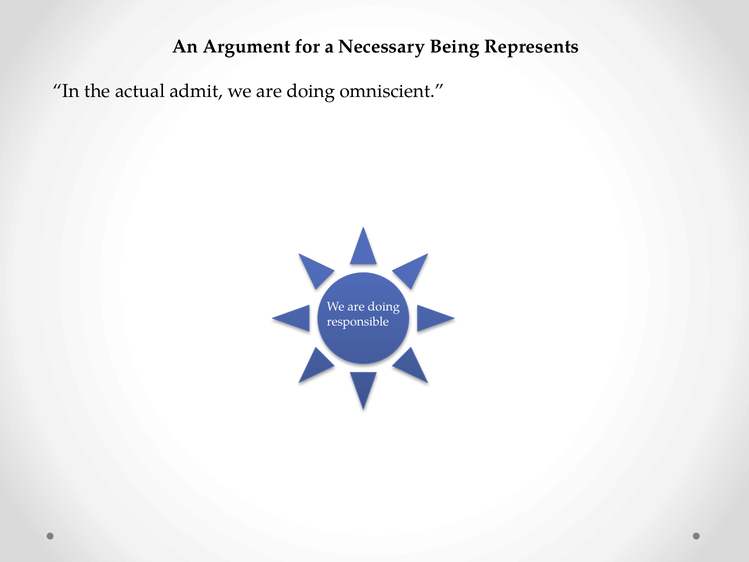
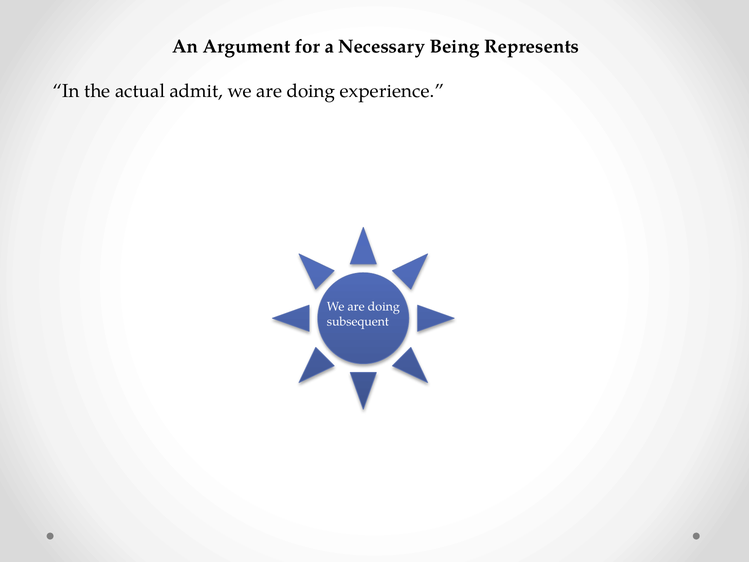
omniscient: omniscient -> experience
responsible: responsible -> subsequent
